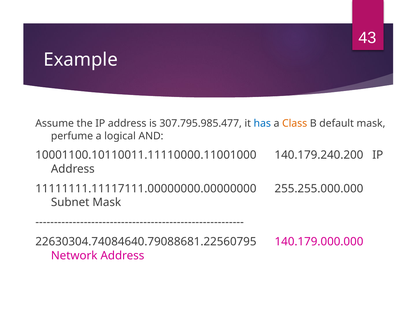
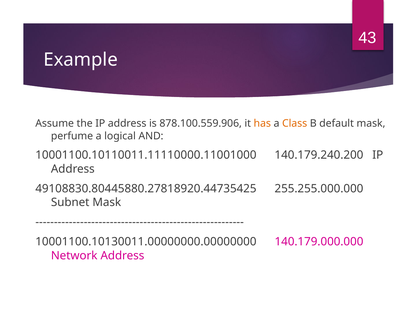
307.795.985.477: 307.795.985.477 -> 878.100.559.906
has colour: blue -> orange
11111111.11117111.00000000.00000000: 11111111.11117111.00000000.00000000 -> 49108830.80445880.27818920.44735425
22630304.74084640.79088681.22560795: 22630304.74084640.79088681.22560795 -> 10001100.10130011.00000000.00000000
